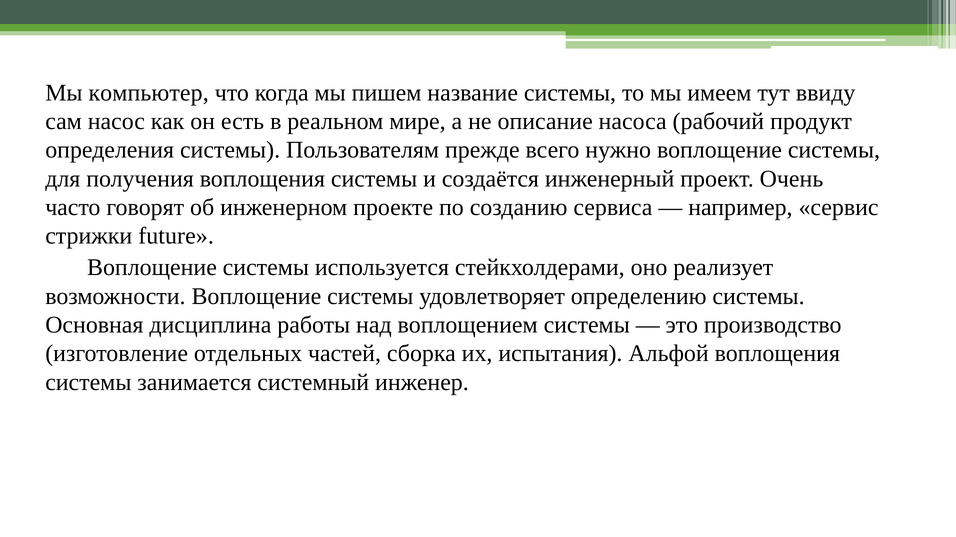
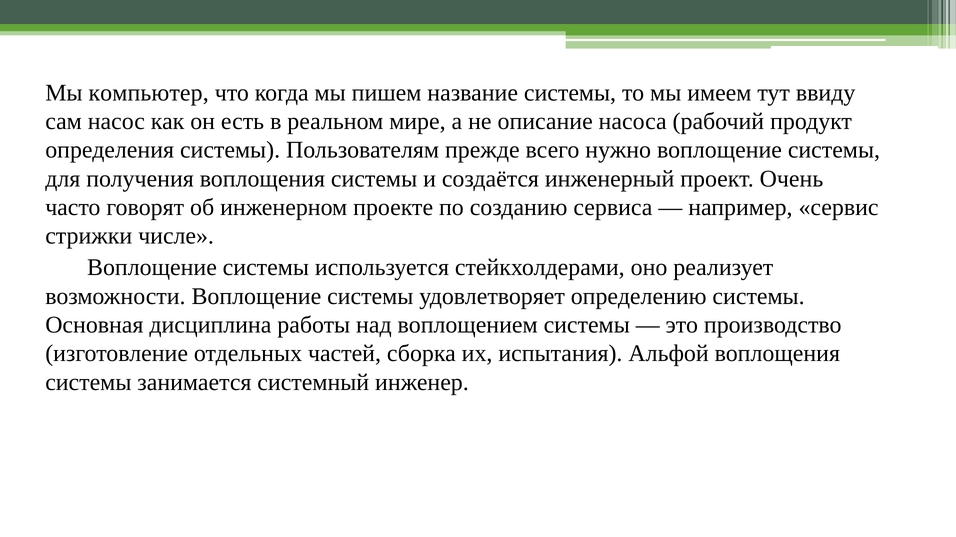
future: future -> числе
